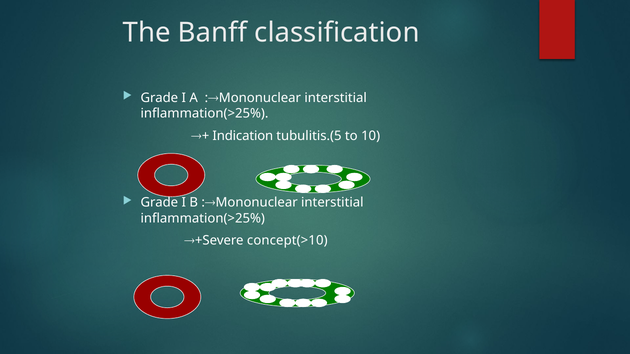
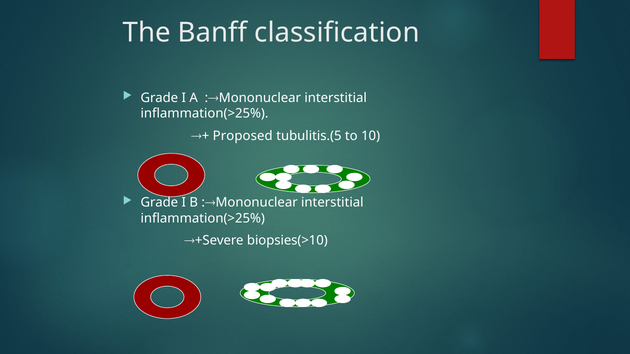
Indication: Indication -> Proposed
concept(>10: concept(>10 -> biopsies(>10
